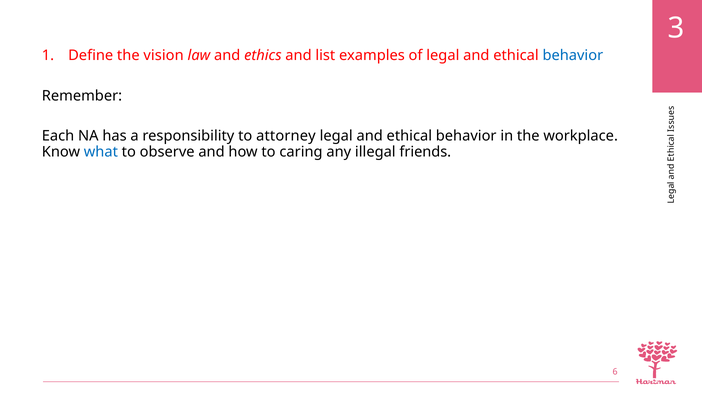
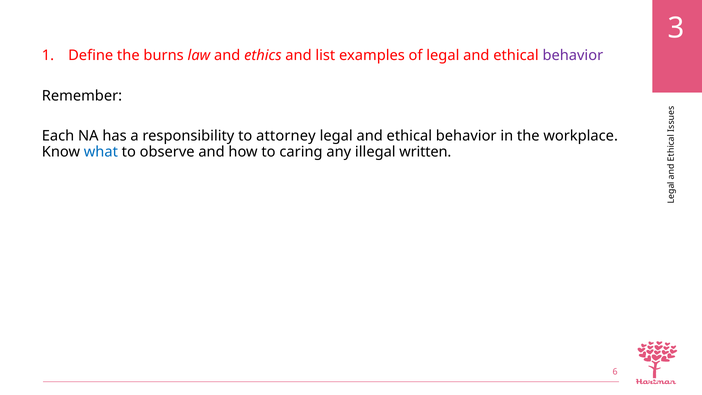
vision: vision -> burns
behavior at (573, 55) colour: blue -> purple
friends: friends -> written
